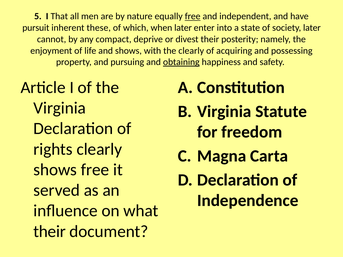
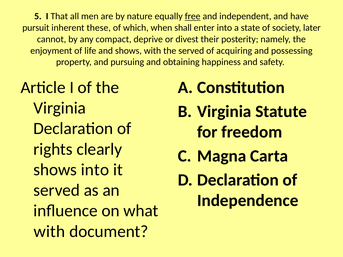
when later: later -> shall
the clearly: clearly -> served
obtaining underline: present -> none
shows free: free -> into
their at (50, 232): their -> with
